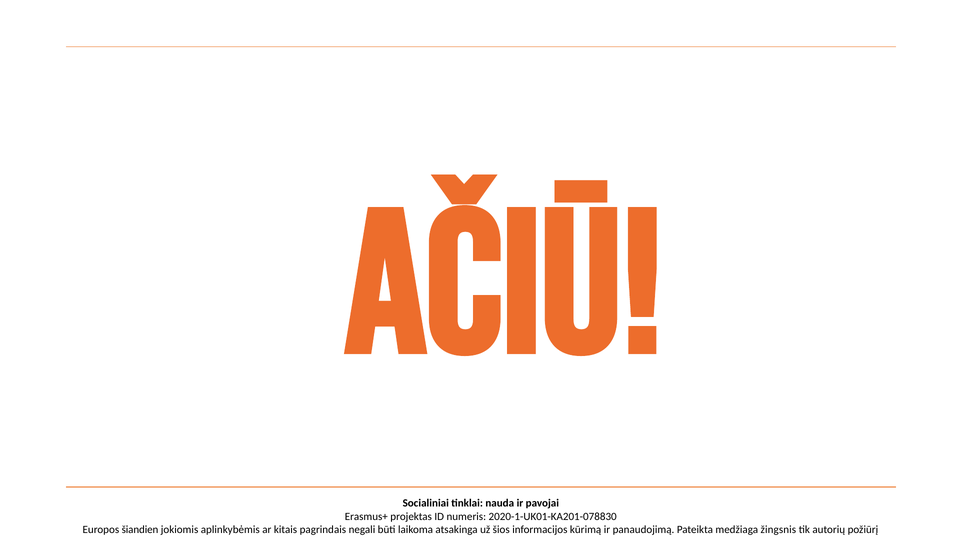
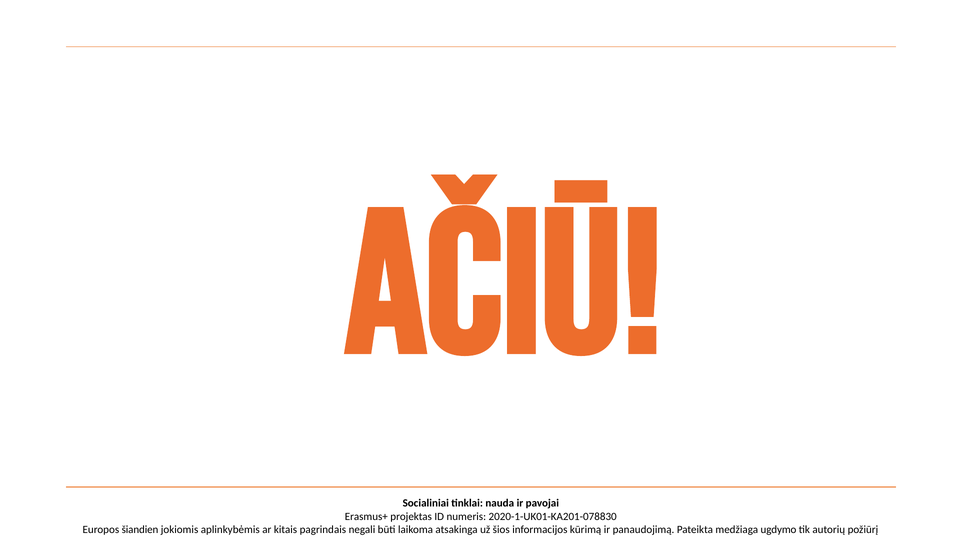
žingsnis: žingsnis -> ugdymo
